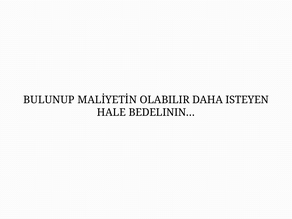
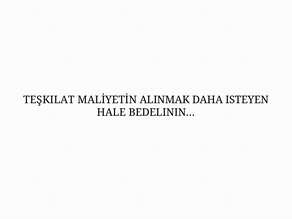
BULUNUP: BULUNUP -> TEŞKILAT
OLABILIR: OLABILIR -> ALINMAK
